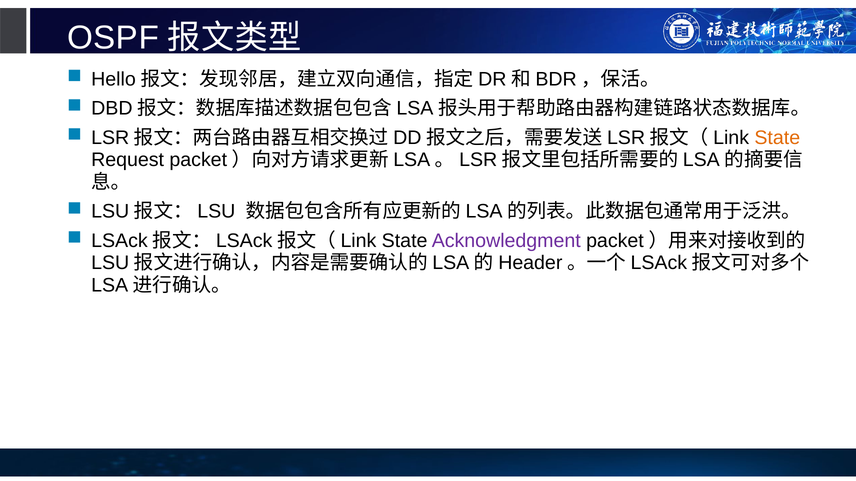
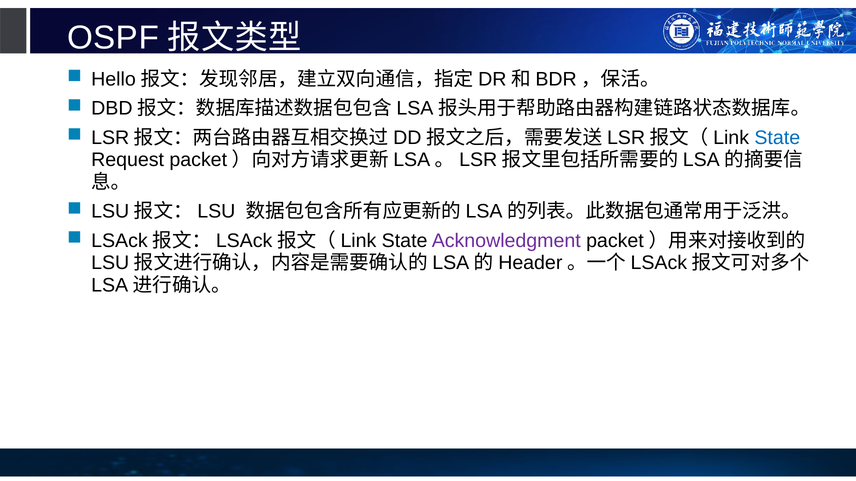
State at (777, 138) colour: orange -> blue
